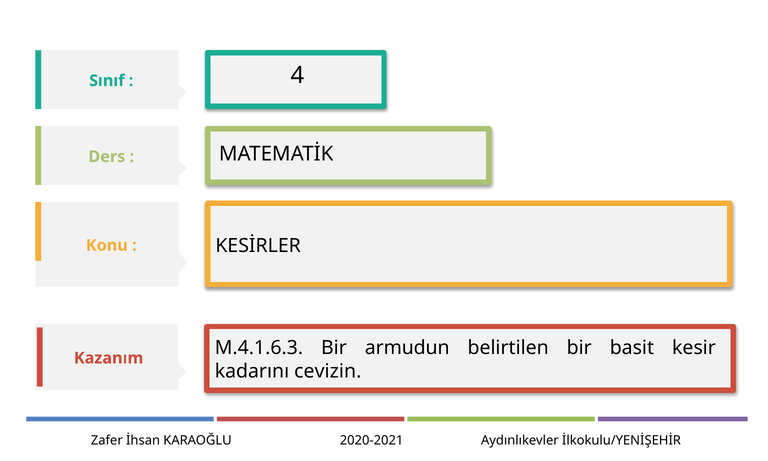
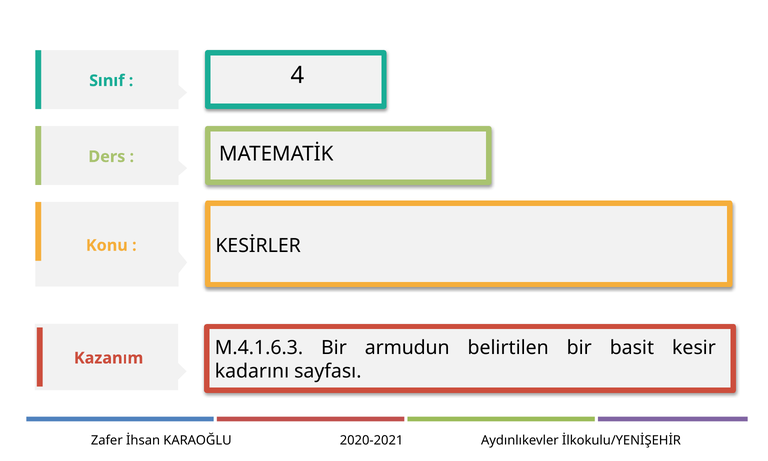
cevizin: cevizin -> sayfası
